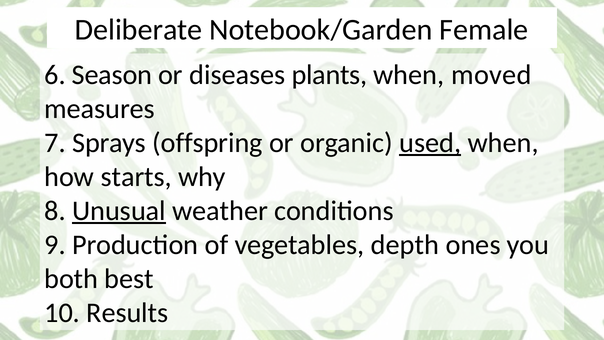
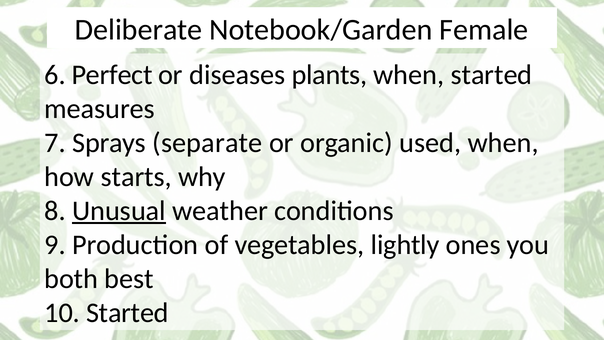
Season: Season -> Perfect
when moved: moved -> started
offspring: offspring -> separate
used underline: present -> none
depth: depth -> lightly
10 Results: Results -> Started
